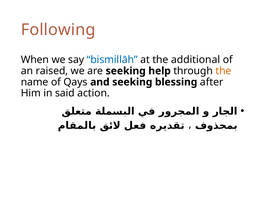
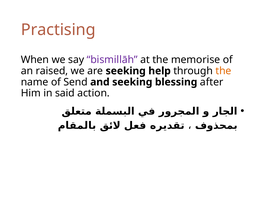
Following: Following -> Practising
bismillāh colour: blue -> purple
additional: additional -> memorise
Qays: Qays -> Send
